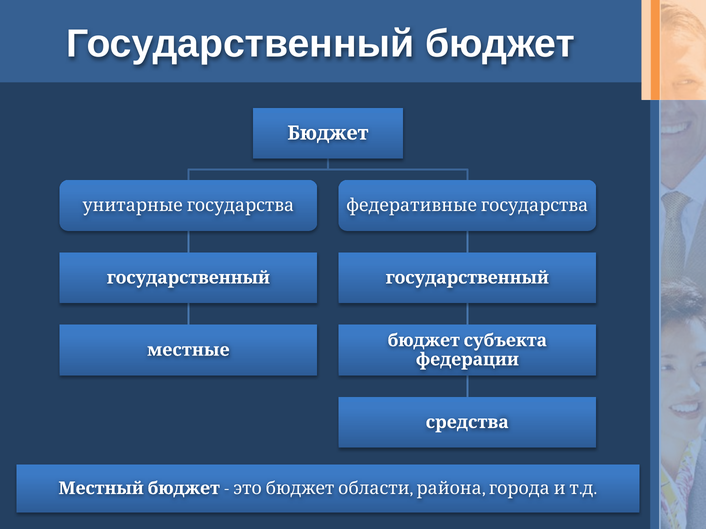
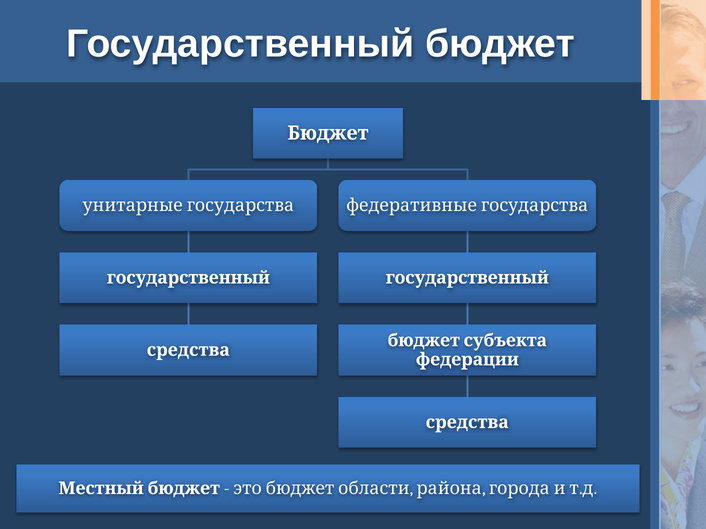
местные at (188, 350): местные -> средства
